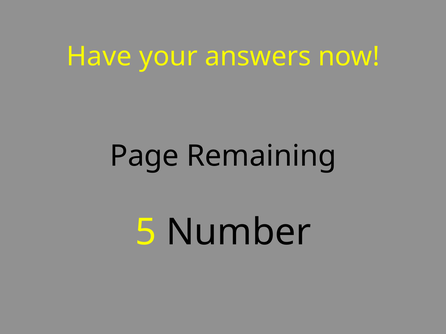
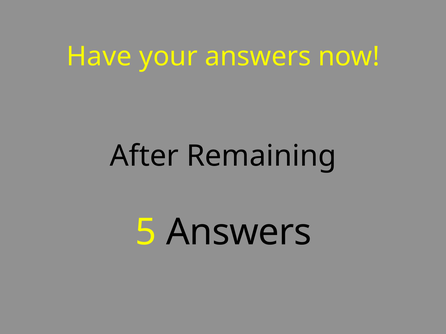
Page: Page -> After
5 Number: Number -> Answers
